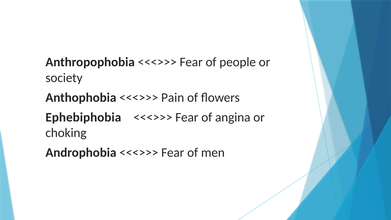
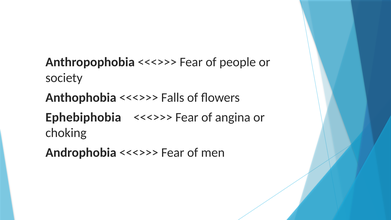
Pain: Pain -> Falls
